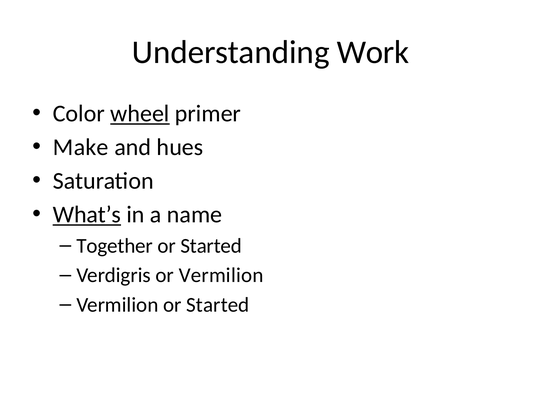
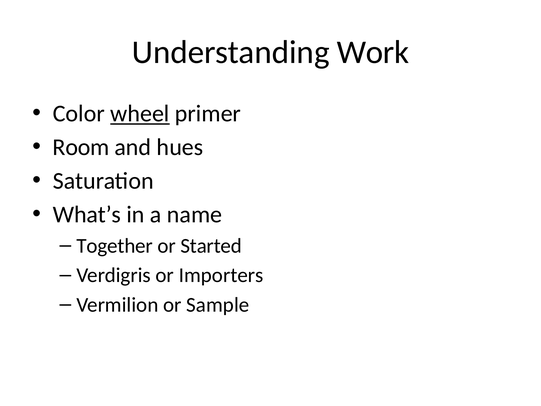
Make: Make -> Room
What’s underline: present -> none
or Vermilion: Vermilion -> Importers
Vermilion or Started: Started -> Sample
